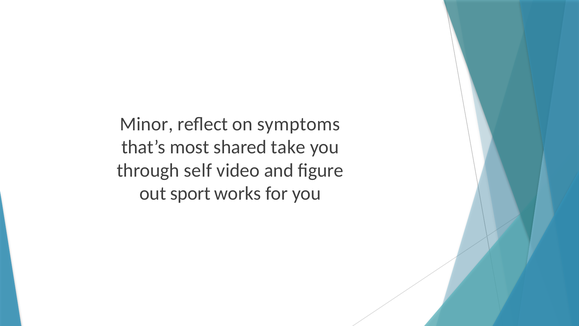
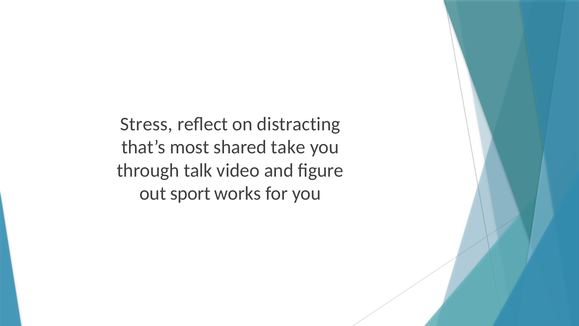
Minor: Minor -> Stress
symptoms: symptoms -> distracting
self: self -> talk
